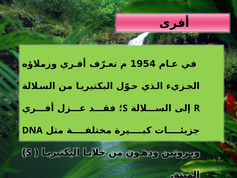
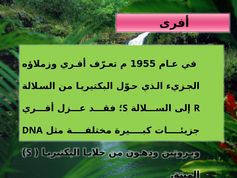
1954: 1954 -> 1955
